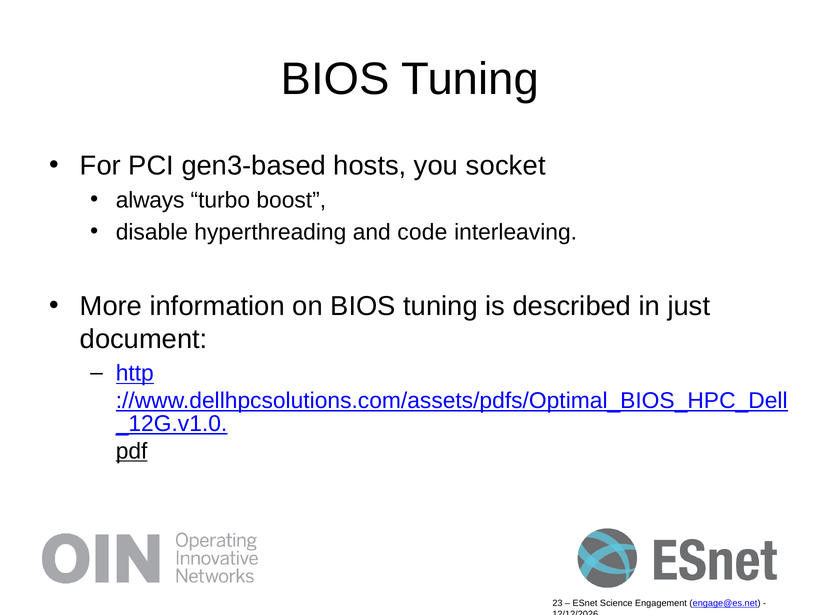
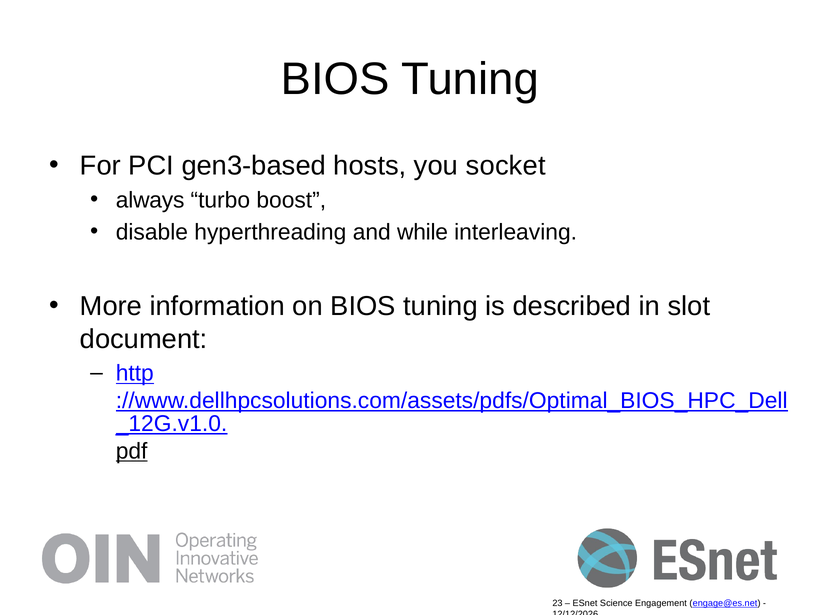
code: code -> while
just: just -> slot
